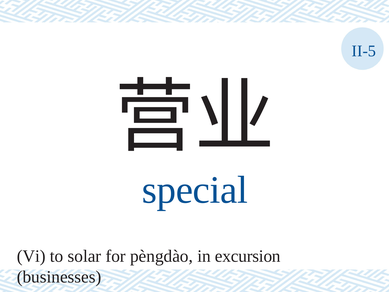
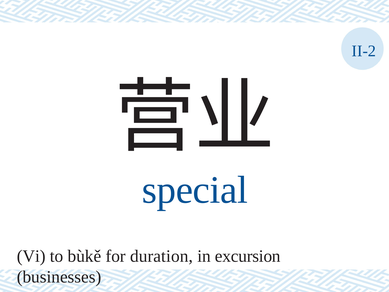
II-5: II-5 -> II-2
solar: solar -> bùkě
pèngdào: pèngdào -> duration
